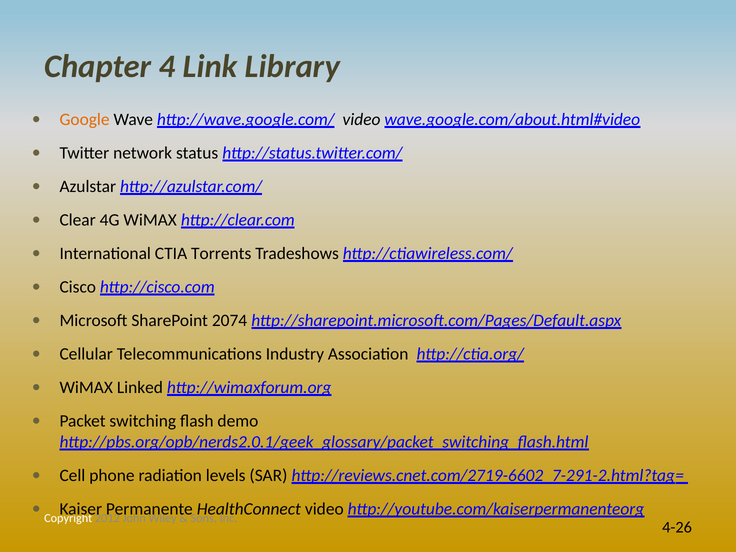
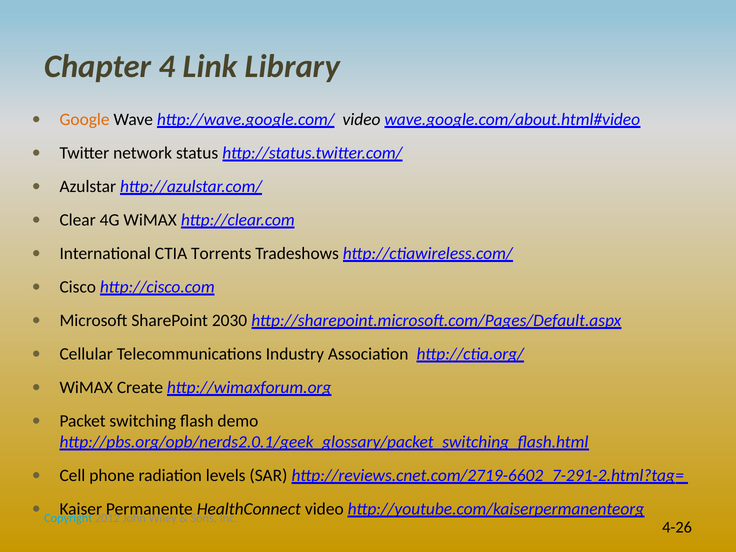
2074: 2074 -> 2030
Linked: Linked -> Create
Copyright colour: white -> light blue
